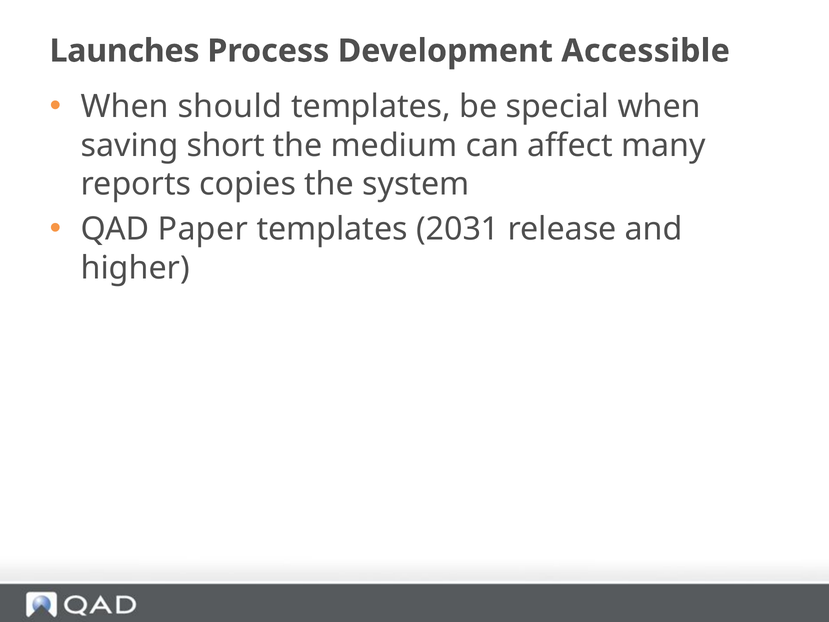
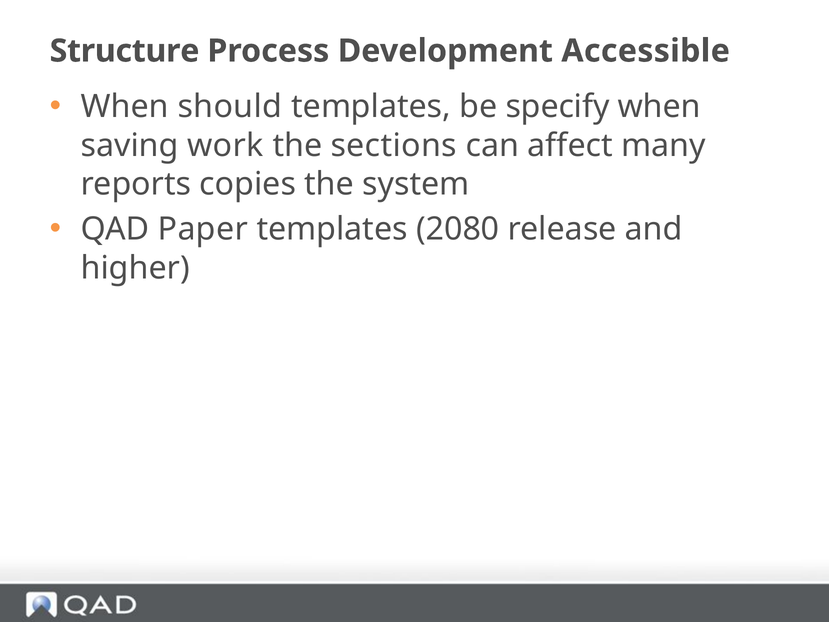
Launches: Launches -> Structure
special: special -> specify
short: short -> work
medium: medium -> sections
2031: 2031 -> 2080
